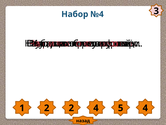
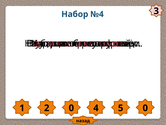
2 2: 2 -> 0
5 4: 4 -> 0
